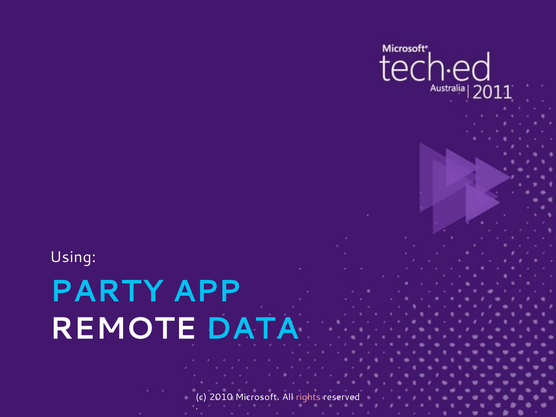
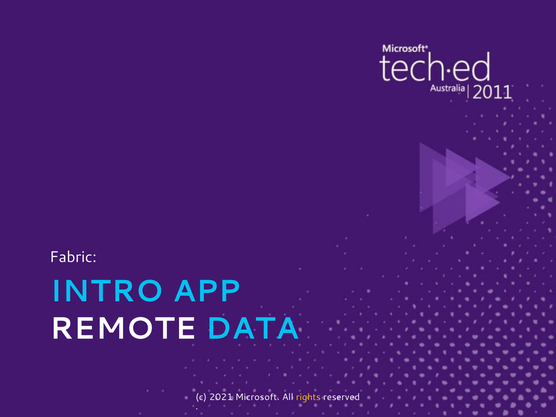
Using: Using -> Fabric
PARTY: PARTY -> INTRO
2010: 2010 -> 2021
rights colour: pink -> yellow
